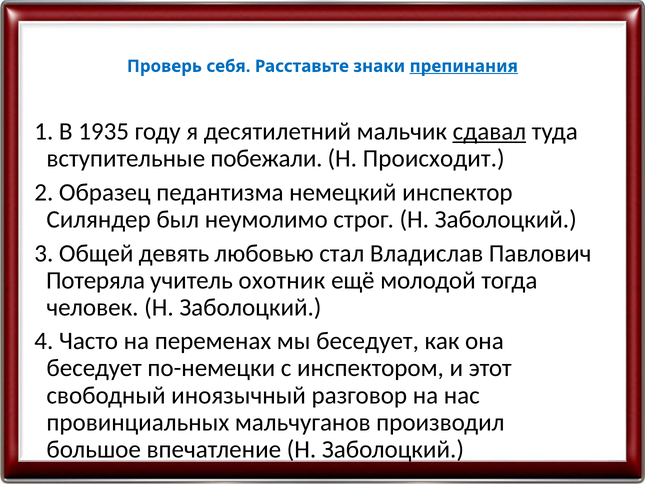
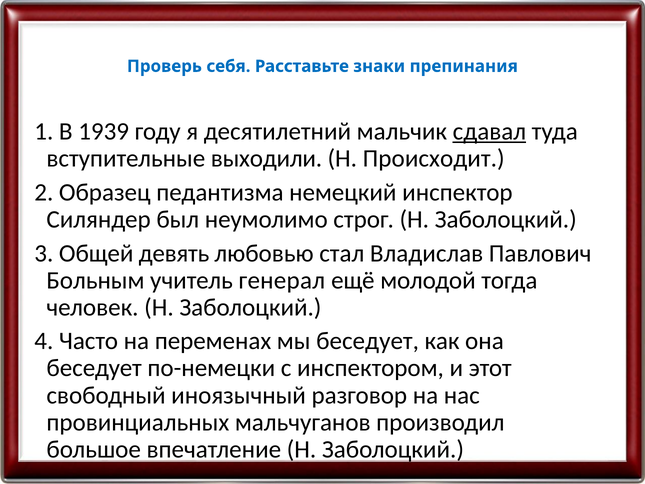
препинания underline: present -> none
1935: 1935 -> 1939
побежали: побежали -> выходили
Потеряла: Потеряла -> Больным
охотник: охотник -> генерал
